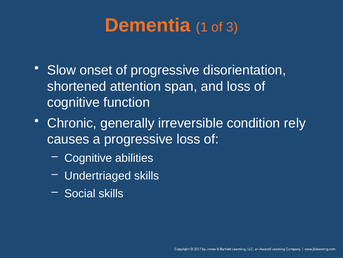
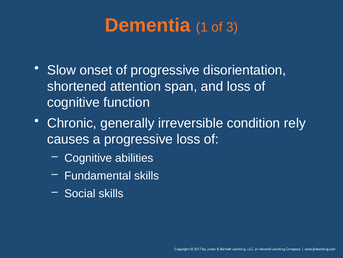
Undertriaged: Undertriaged -> Fundamental
